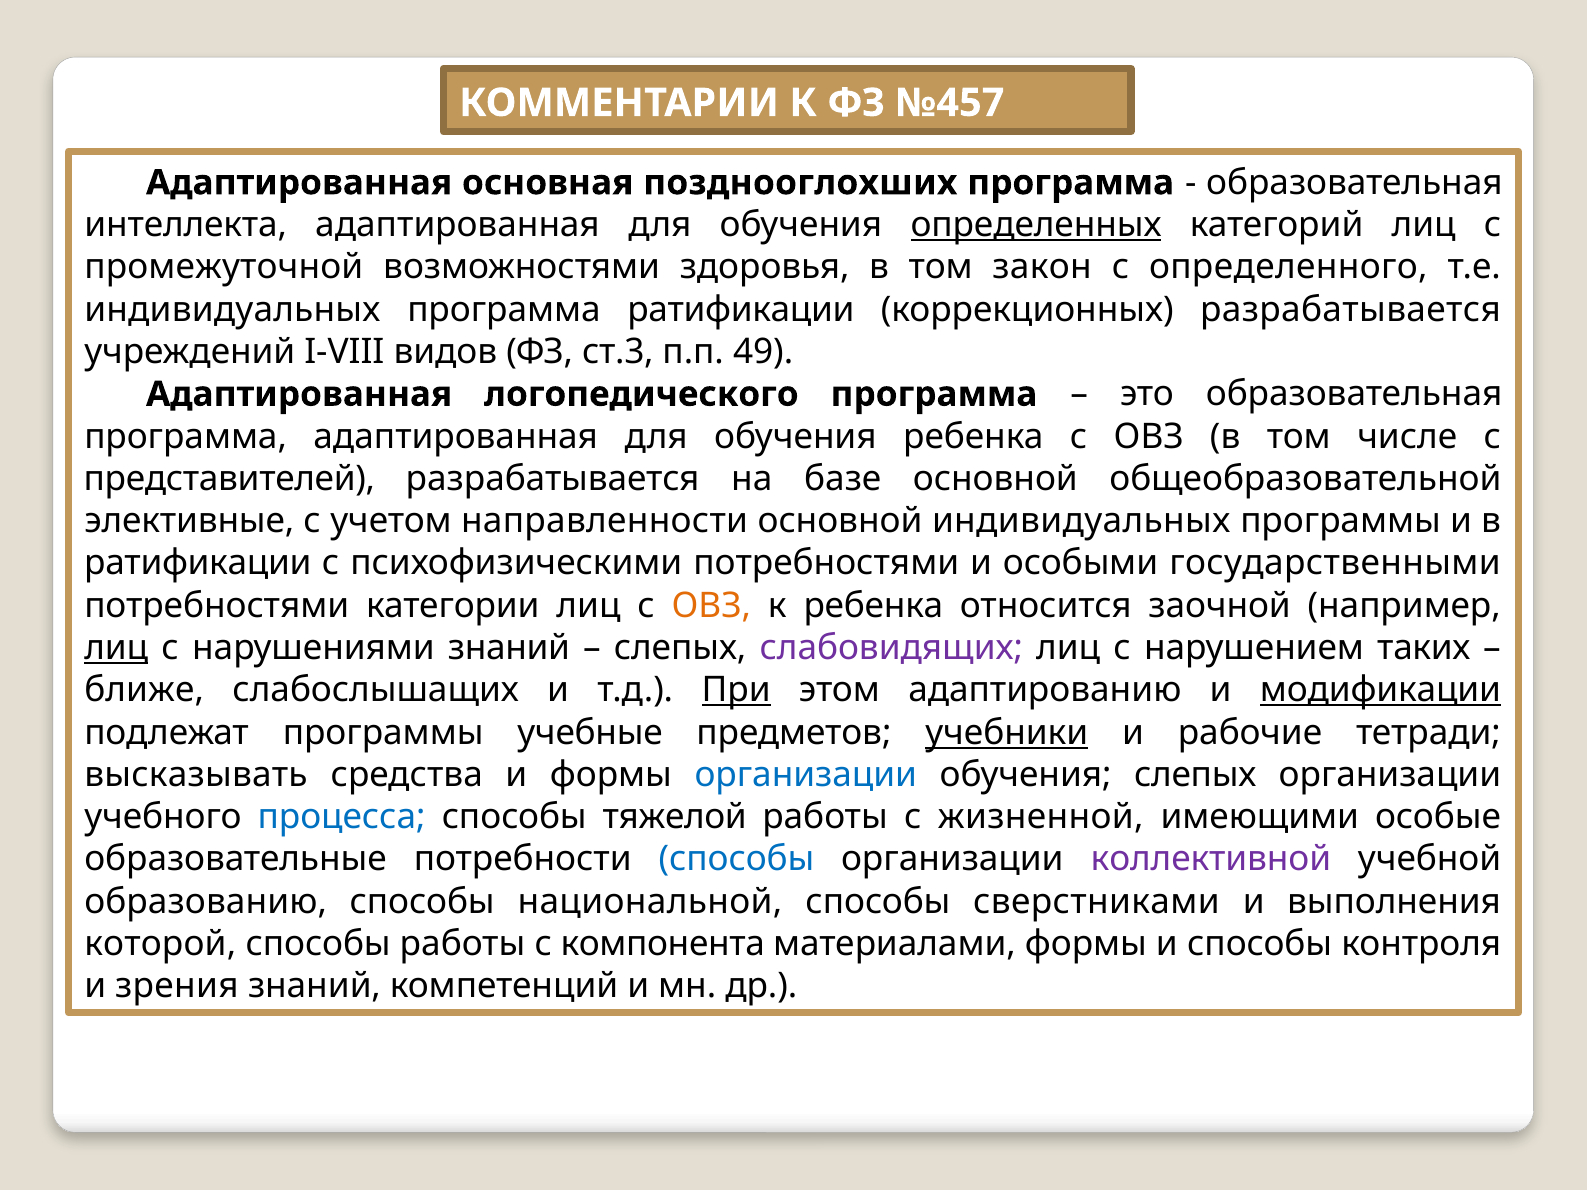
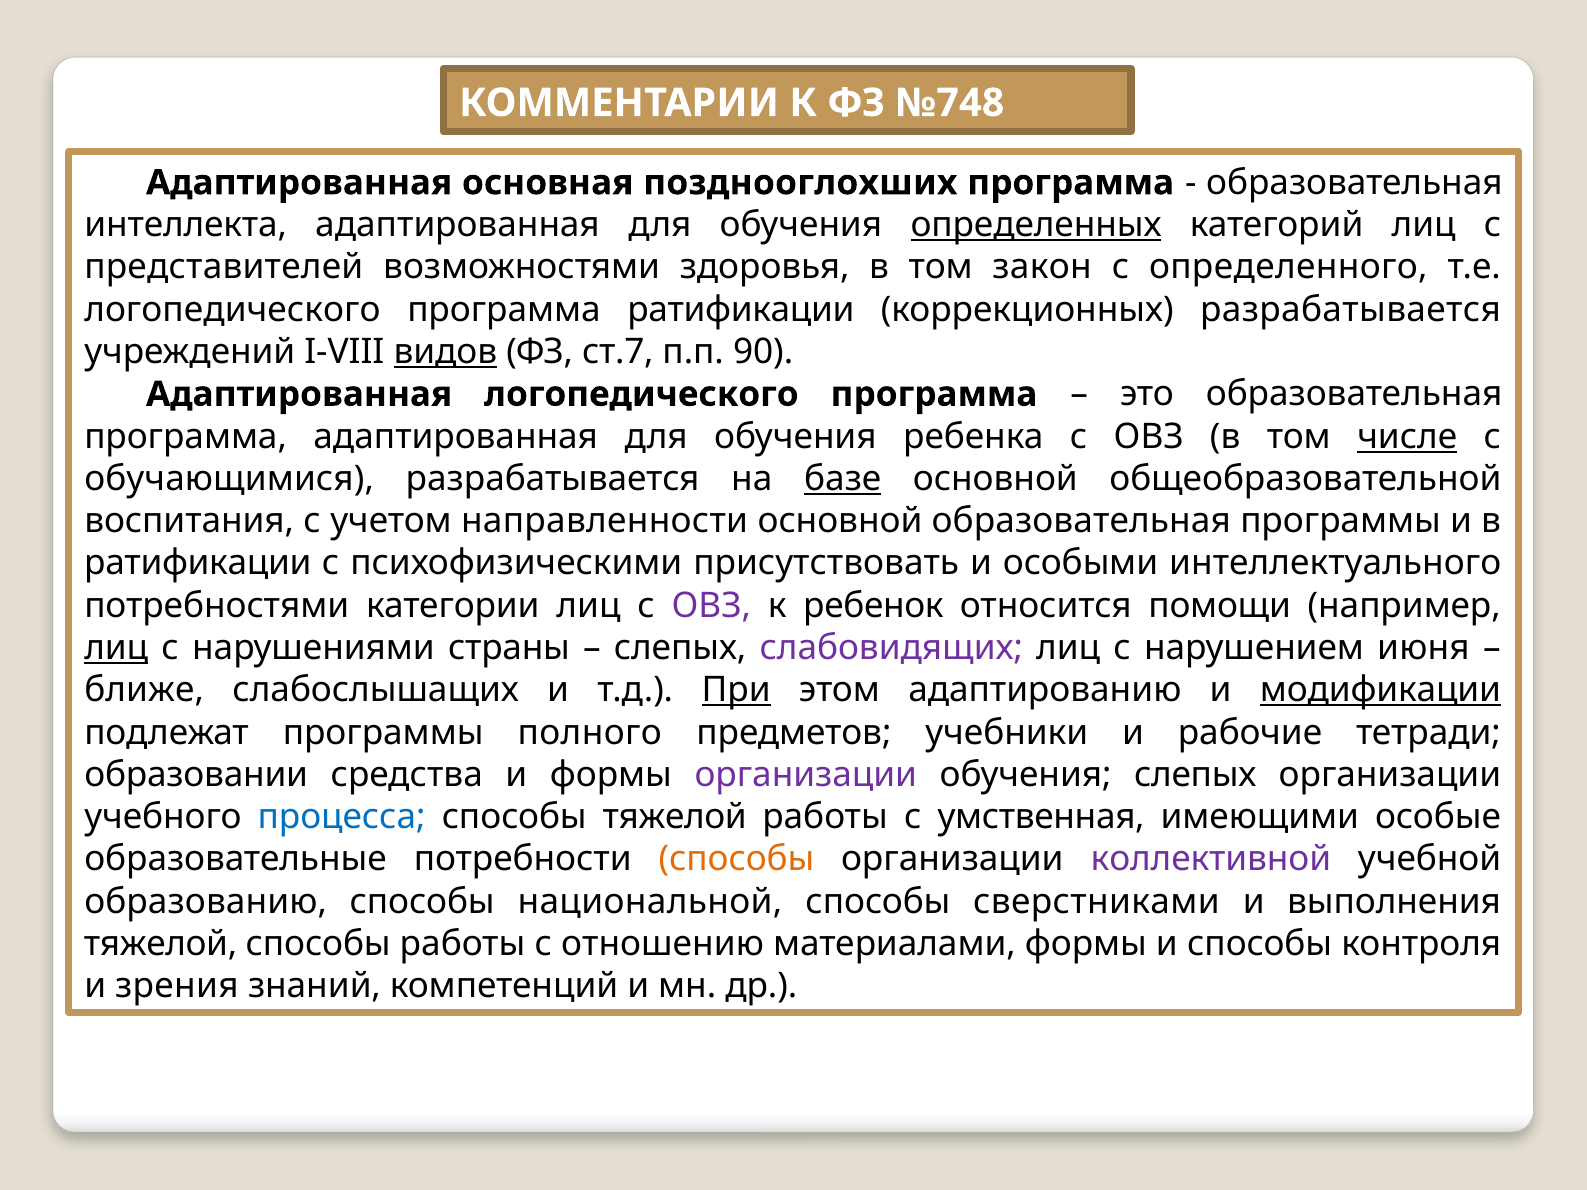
№457: №457 -> №748
промежуточной: промежуточной -> представителей
индивидуальных at (232, 310): индивидуальных -> логопедического
видов underline: none -> present
ст.3: ст.3 -> ст.7
49: 49 -> 90
числе underline: none -> present
представителей: представителей -> обучающимися
базе underline: none -> present
элективные: элективные -> воспитания
основной индивидуальных: индивидуальных -> образовательная
психофизическими потребностями: потребностями -> присутствовать
государственными: государственными -> интеллектуального
ОВЗ at (711, 606) colour: orange -> purple
к ребенка: ребенка -> ребенок
заочной: заочной -> помощи
нарушениями знаний: знаний -> страны
таких: таких -> июня
учебные: учебные -> полного
учебники underline: present -> none
высказывать: высказывать -> образовании
организации at (806, 775) colour: blue -> purple
жизненной: жизненной -> умственная
способы at (737, 860) colour: blue -> orange
которой at (160, 944): которой -> тяжелой
компонента: компонента -> отношению
